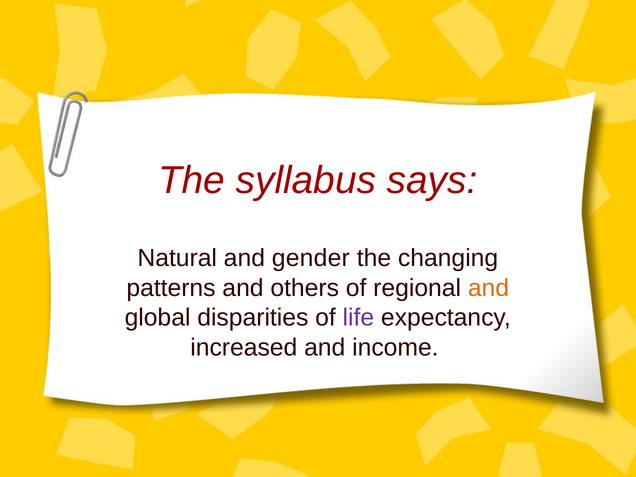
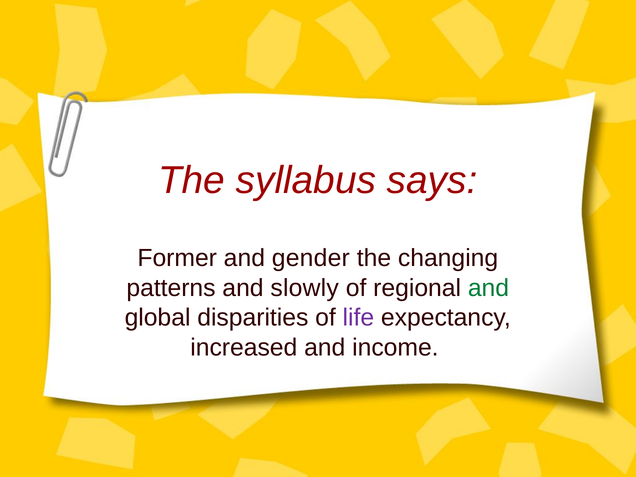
Natural: Natural -> Former
others: others -> slowly
and at (488, 288) colour: orange -> green
